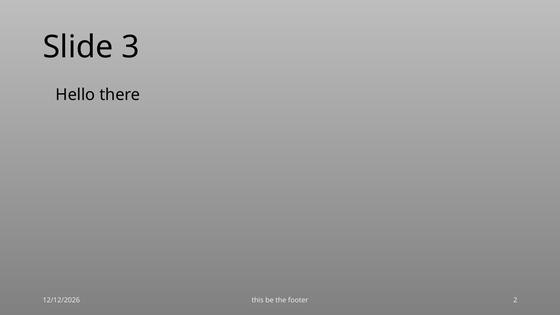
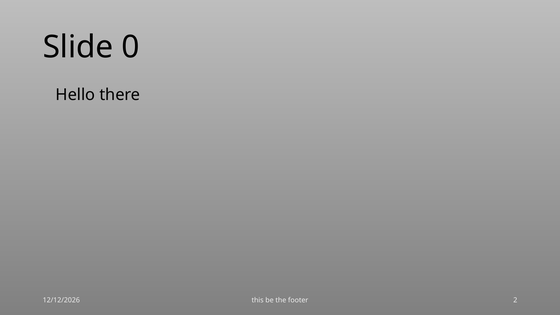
3: 3 -> 0
